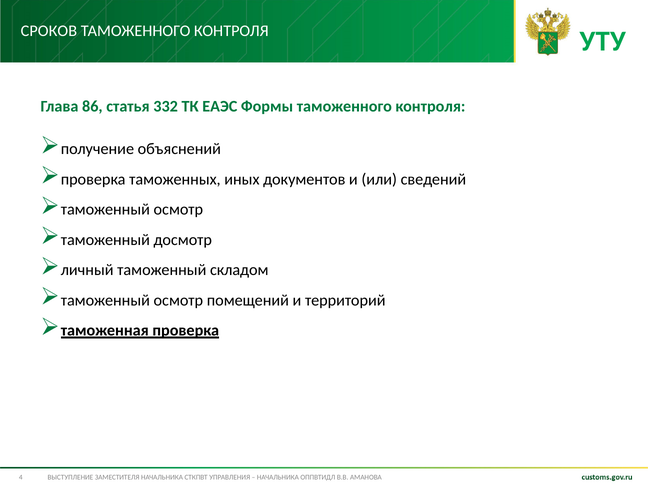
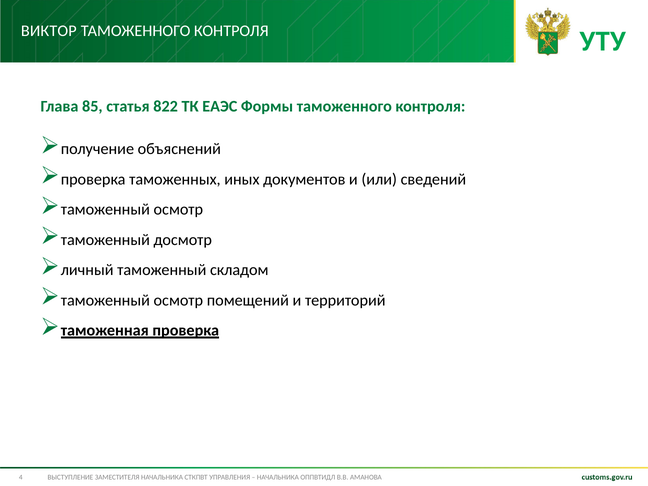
СРОКОВ: СРОКОВ -> ВИКТОР
86: 86 -> 85
332: 332 -> 822
